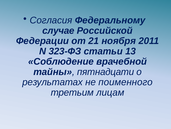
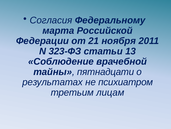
случае: случае -> марта
поименного: поименного -> психиатром
